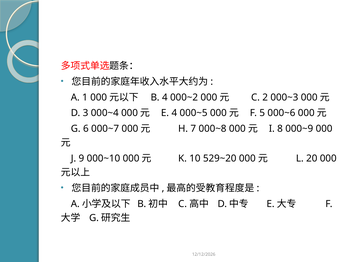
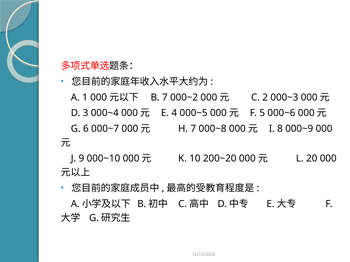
B 4: 4 -> 7
529~20: 529~20 -> 200~20
